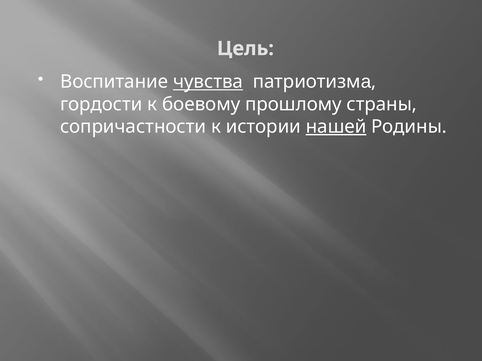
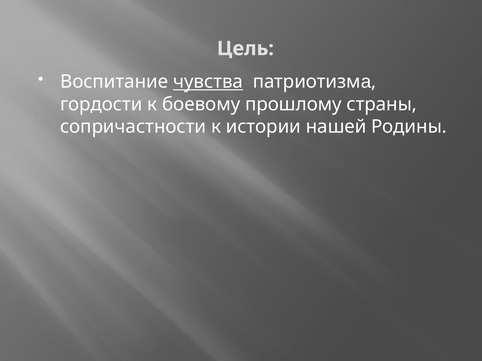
нашей underline: present -> none
